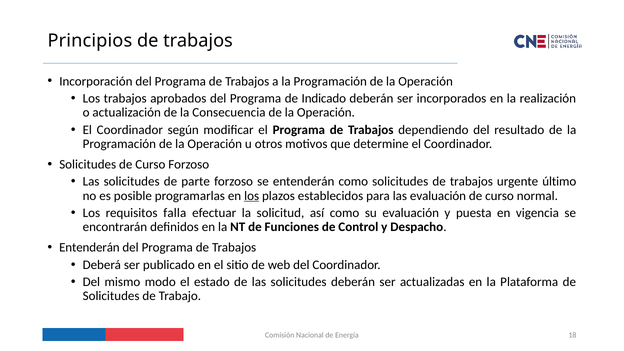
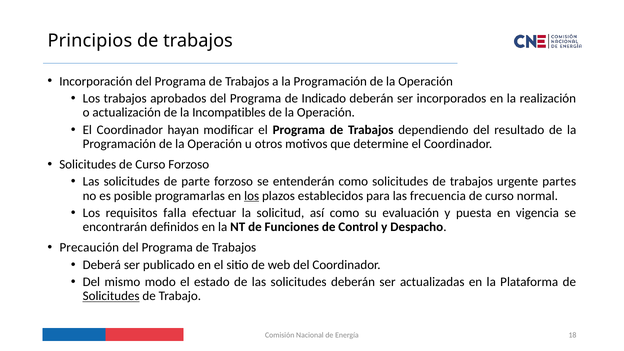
Consecuencia: Consecuencia -> Incompatibles
según: según -> hayan
último: último -> partes
las evaluación: evaluación -> frecuencia
Entenderán at (89, 248): Entenderán -> Precaución
Solicitudes at (111, 296) underline: none -> present
